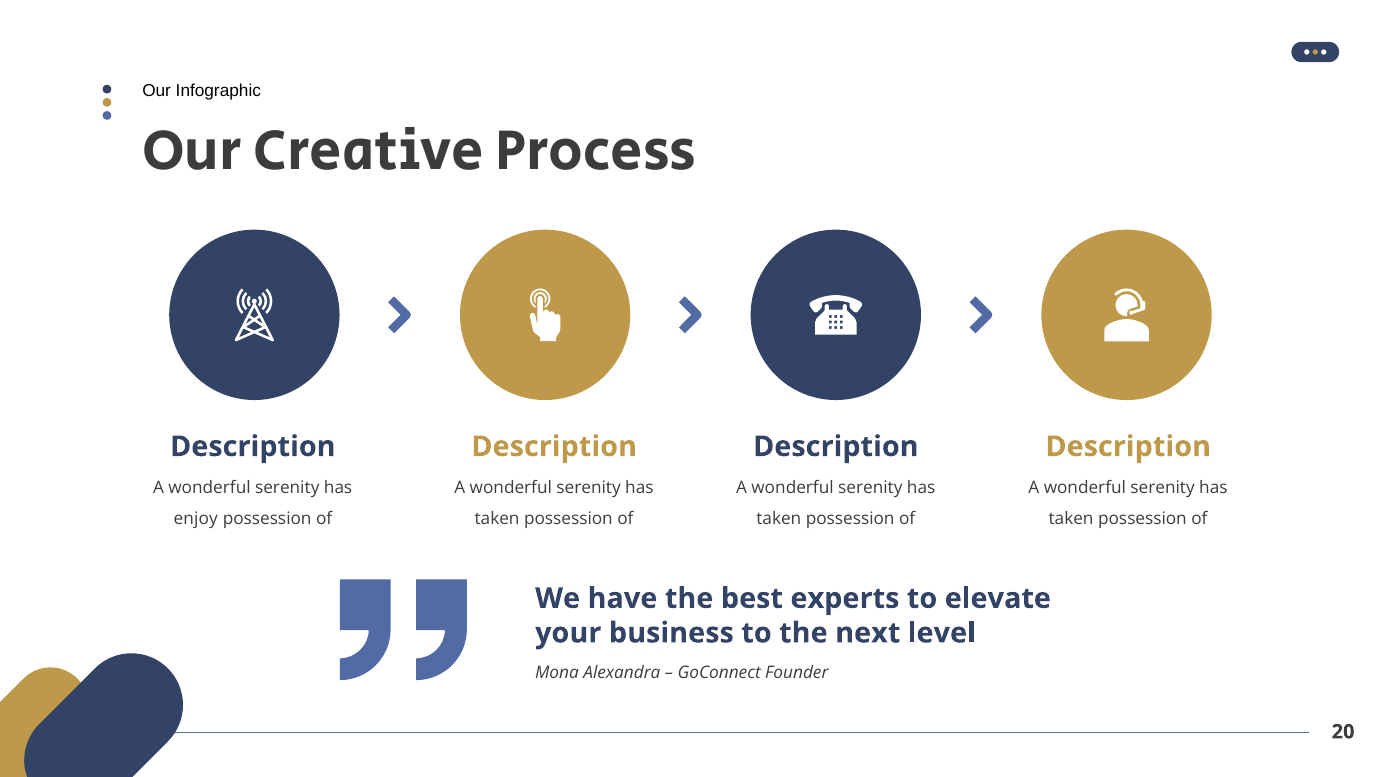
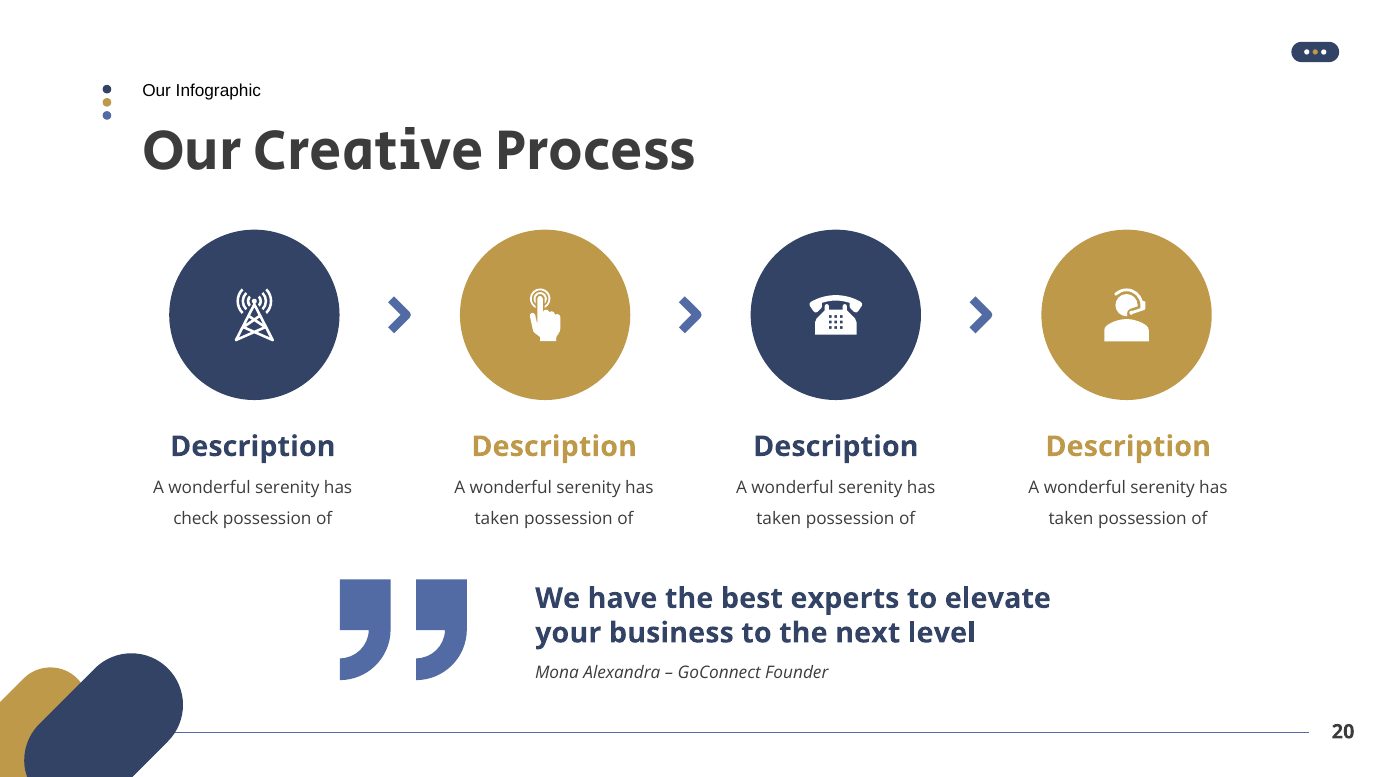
enjoy: enjoy -> check
